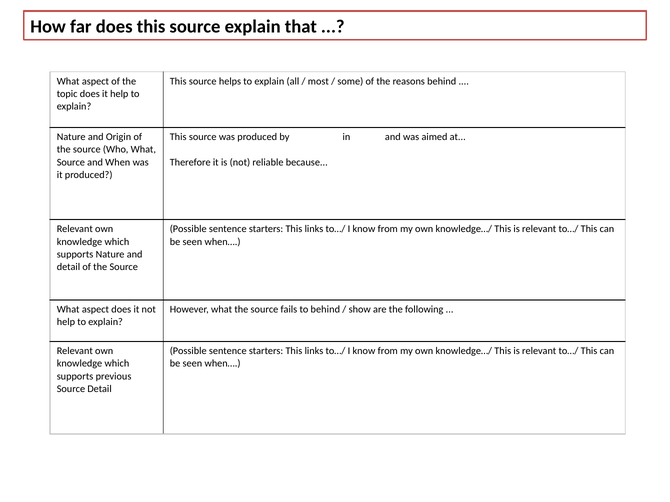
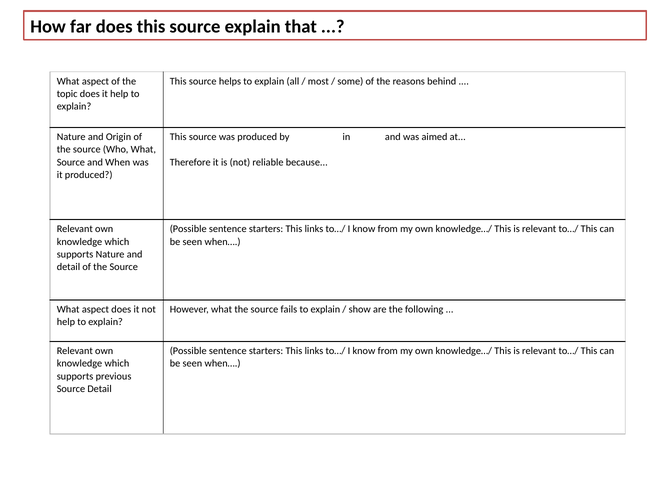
fails to behind: behind -> explain
